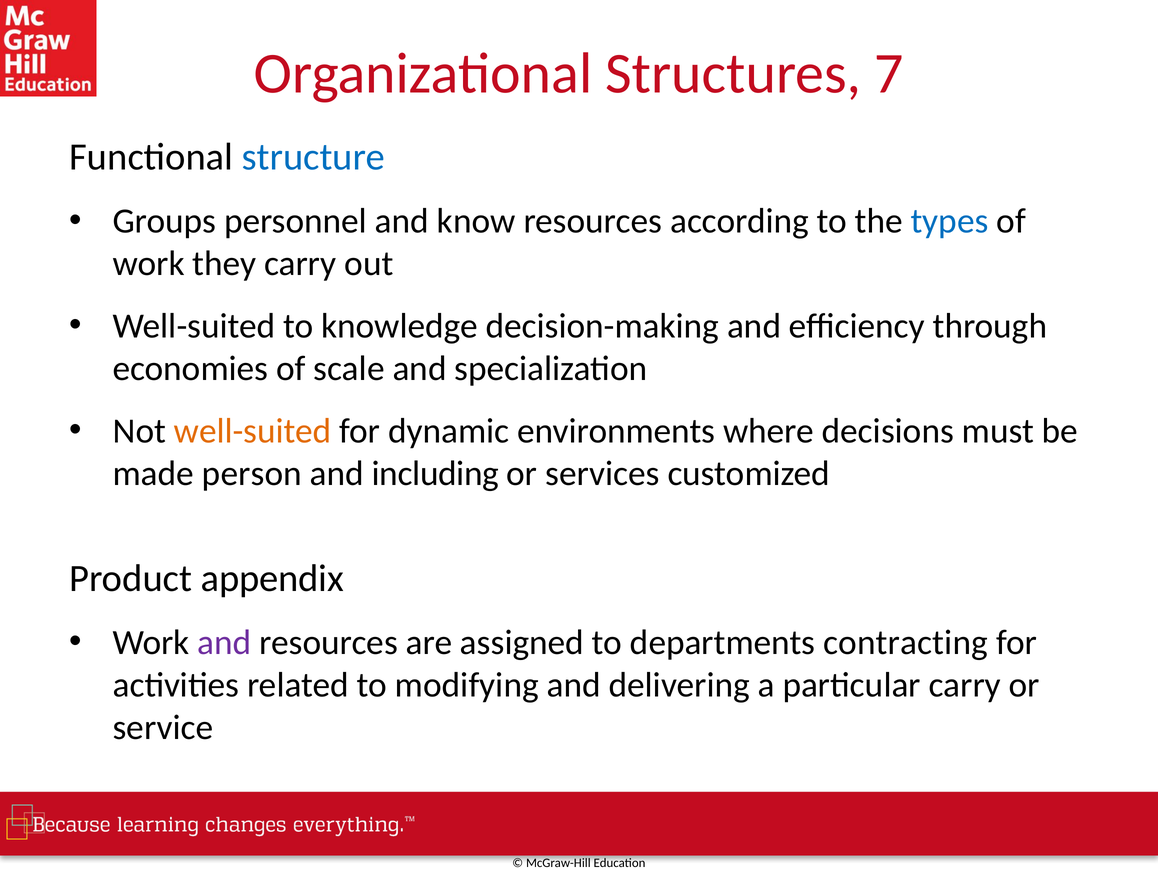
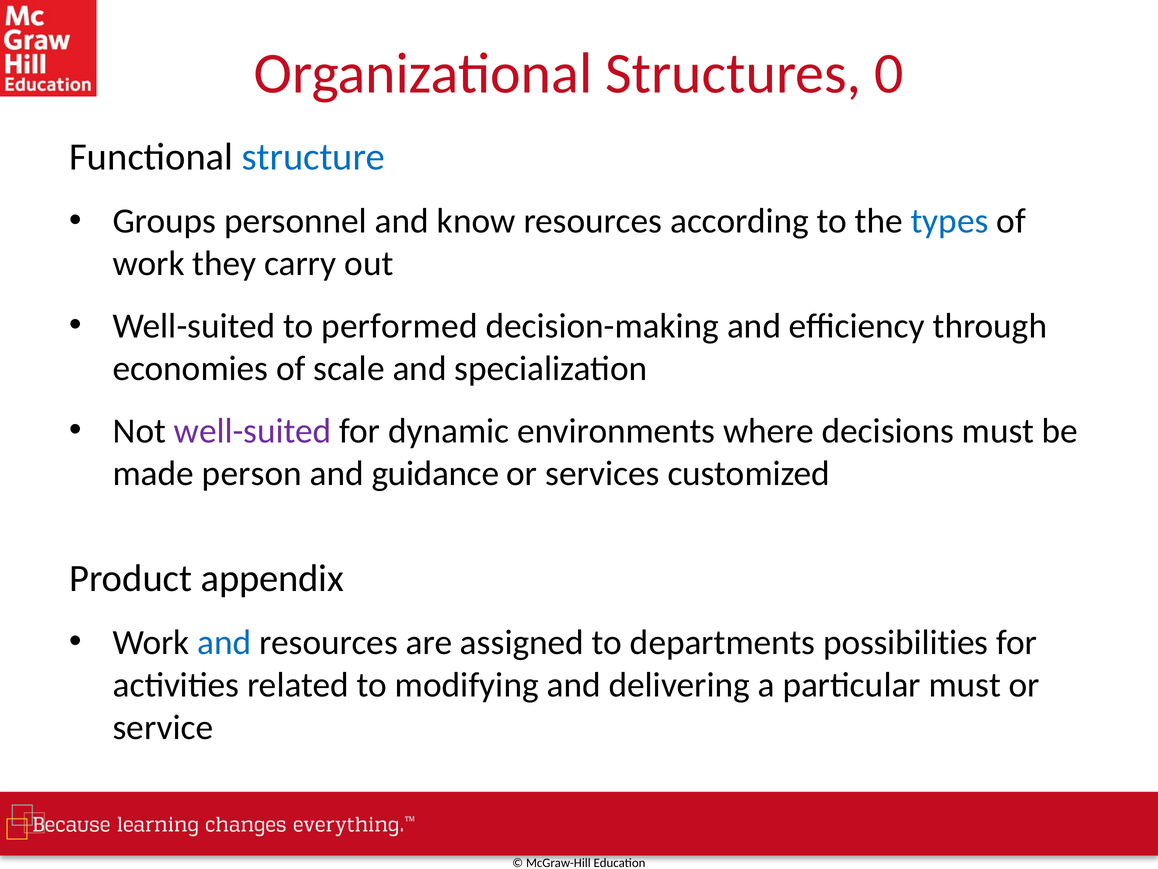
7: 7 -> 0
knowledge: knowledge -> performed
well-suited at (253, 431) colour: orange -> purple
including: including -> guidance
and at (224, 642) colour: purple -> blue
contracting: contracting -> possibilities
particular carry: carry -> must
